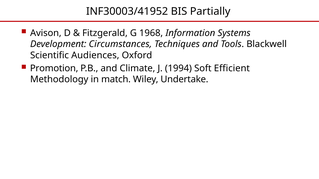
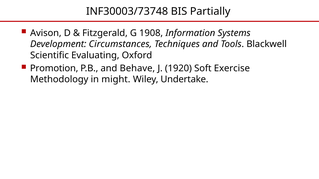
INF30003/41952: INF30003/41952 -> INF30003/73748
1968: 1968 -> 1908
Audiences: Audiences -> Evaluating
Climate: Climate -> Behave
1994: 1994 -> 1920
Efficient: Efficient -> Exercise
match: match -> might
